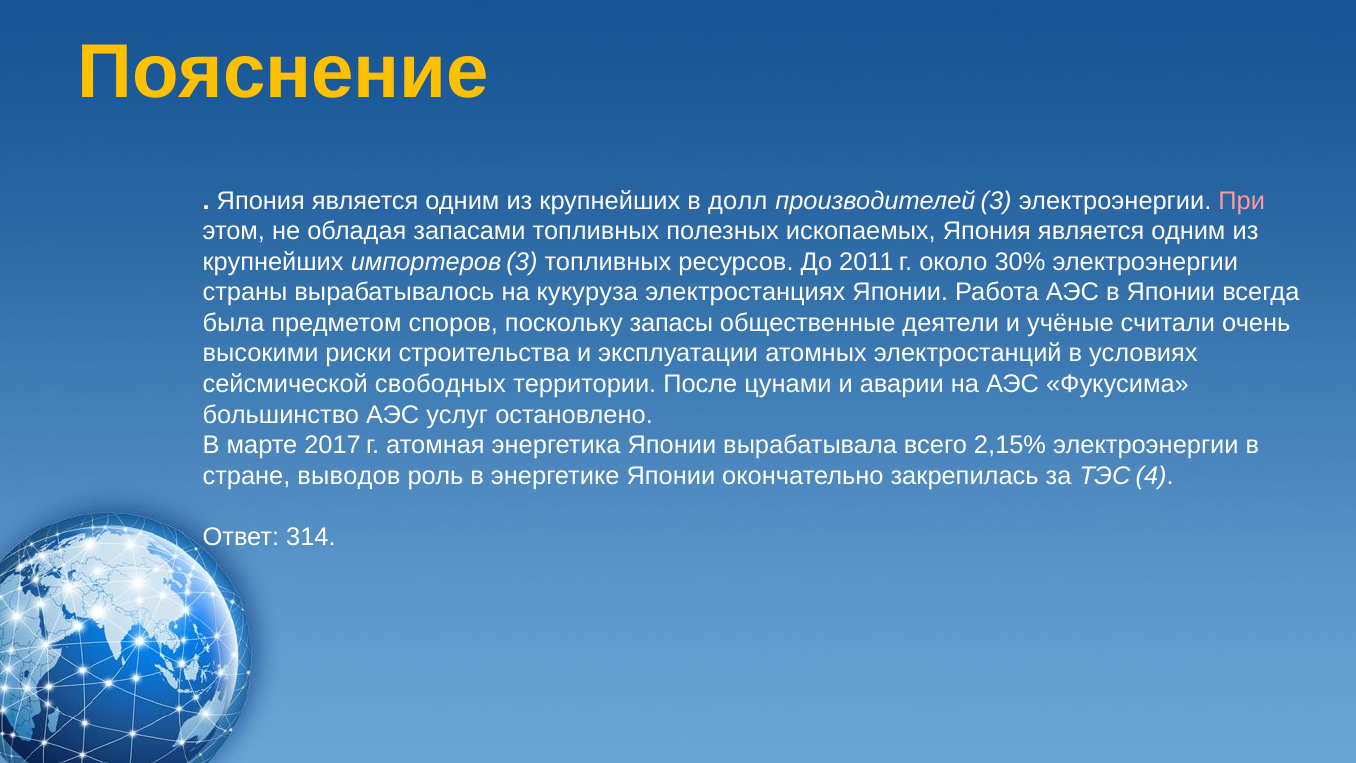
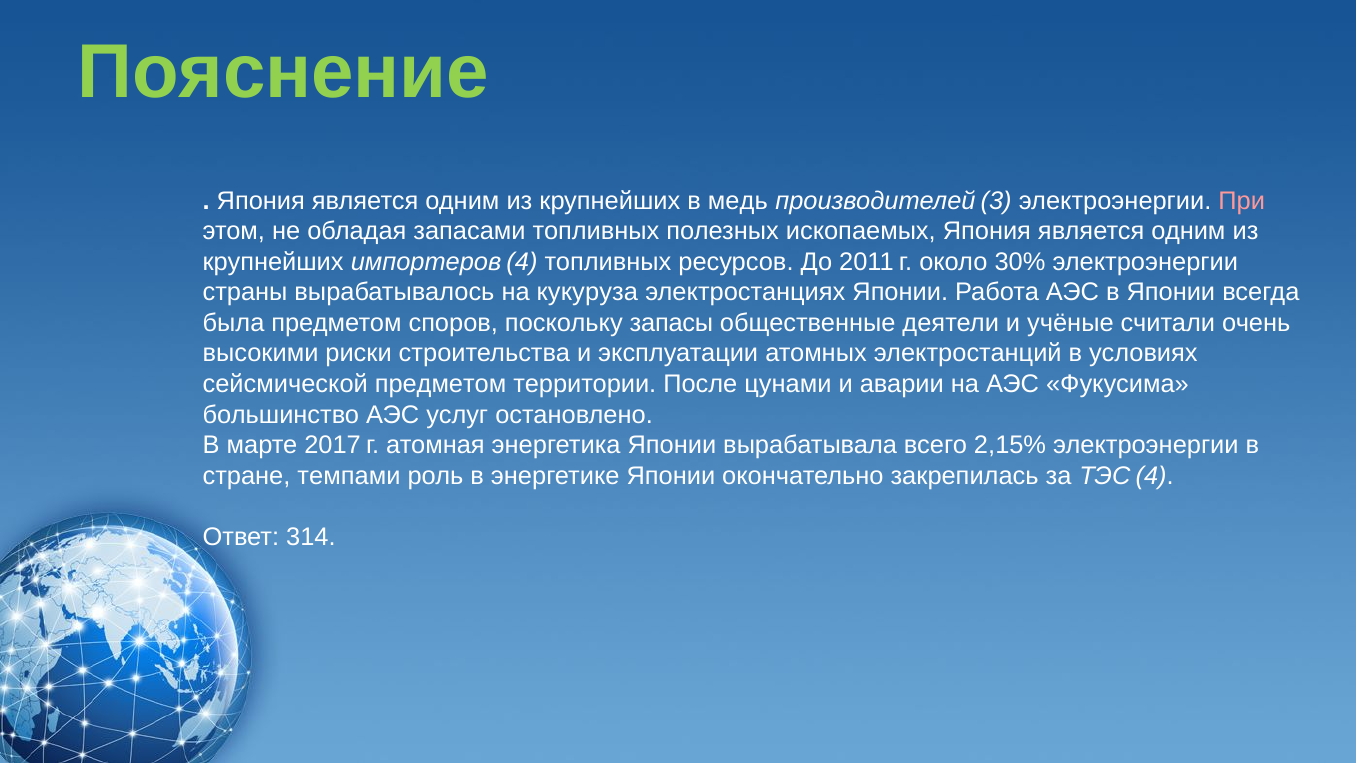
Пояснение colour: yellow -> light green
долл: долл -> медь
импортеров 3: 3 -> 4
сейсмической свободных: свободных -> предметом
выводов: выводов -> темпами
